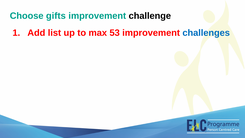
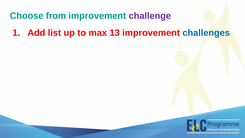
gifts: gifts -> from
challenge colour: black -> purple
53: 53 -> 13
